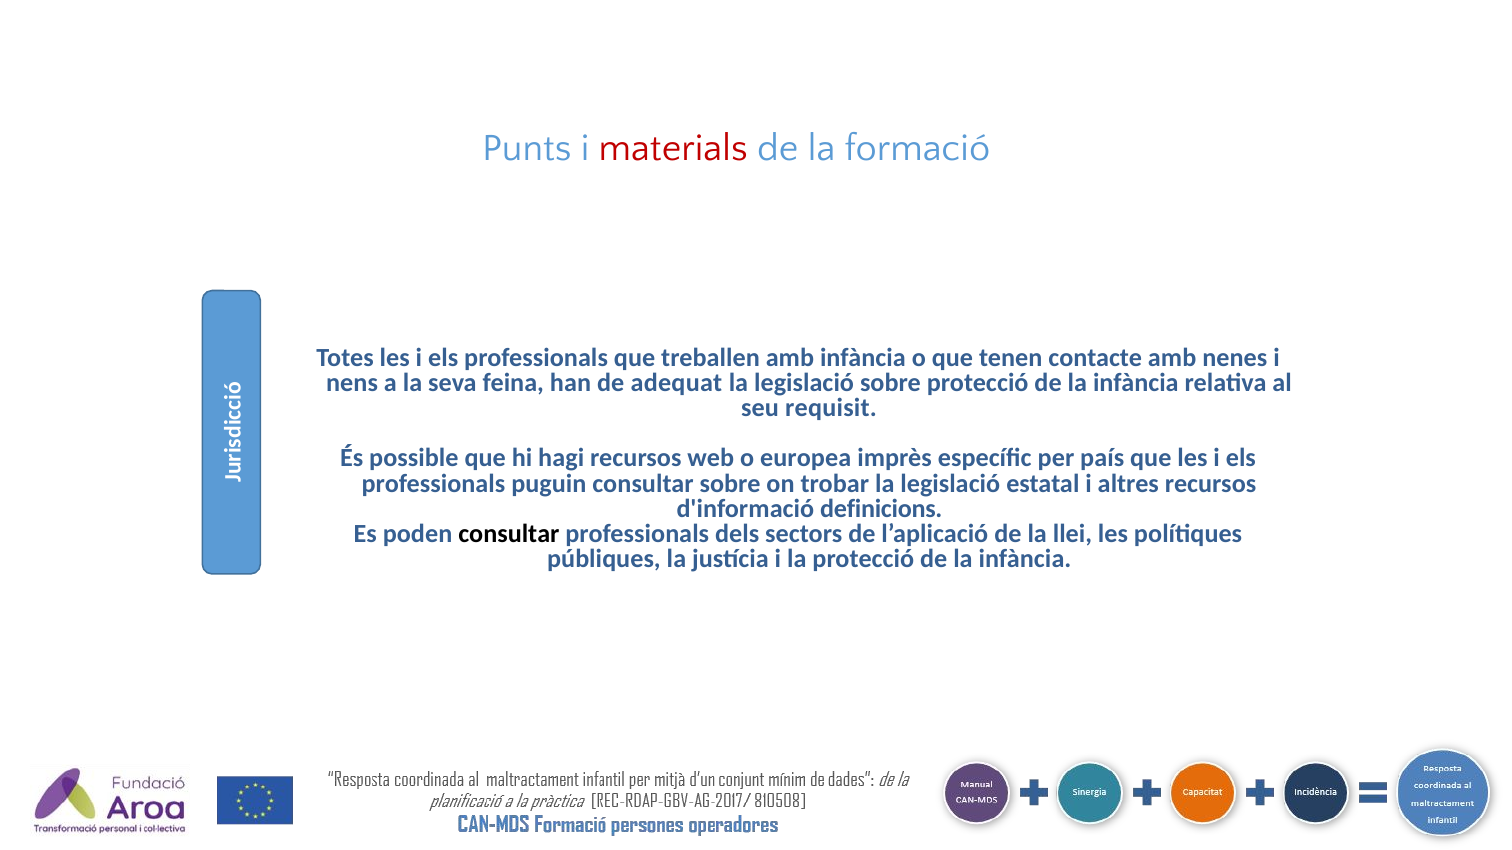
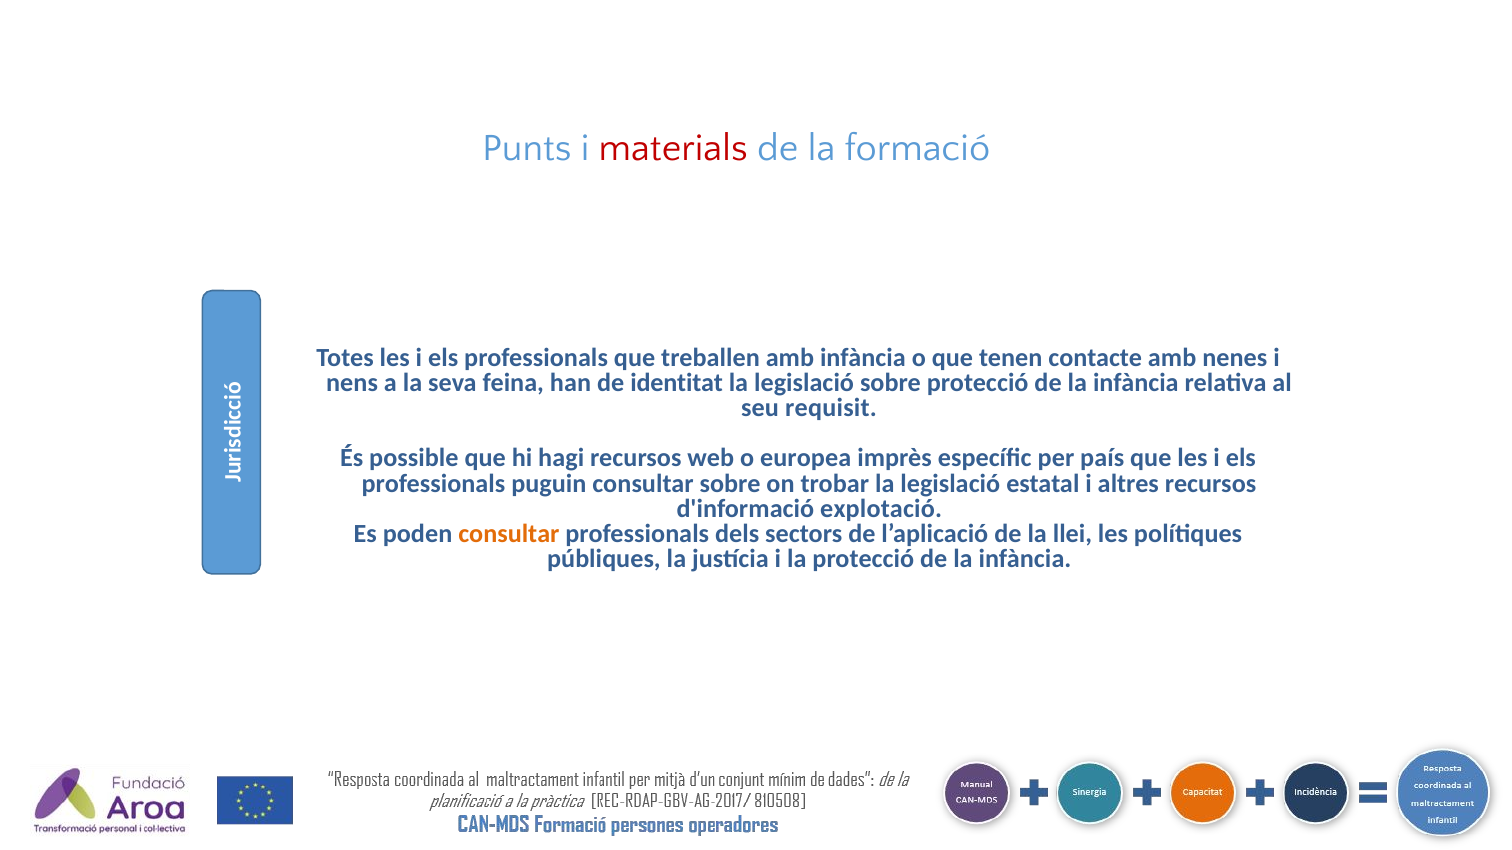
adequat: adequat -> identitat
definicions: definicions -> explotació
consultar at (509, 534) colour: black -> orange
